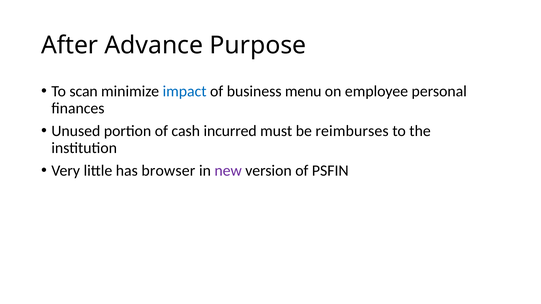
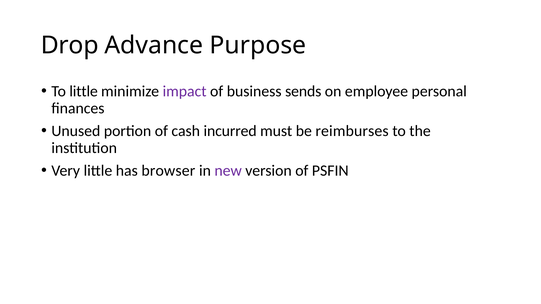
After: After -> Drop
To scan: scan -> little
impact colour: blue -> purple
menu: menu -> sends
